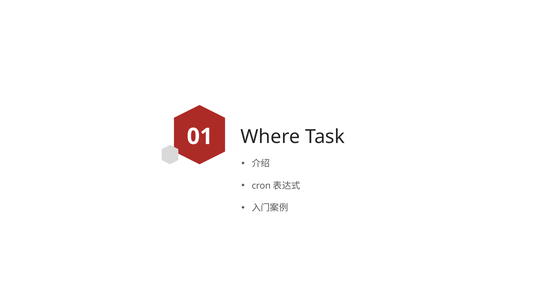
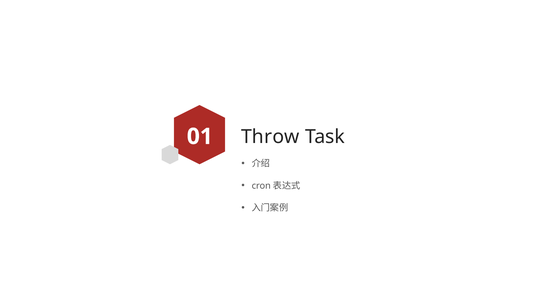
Where: Where -> Throw
